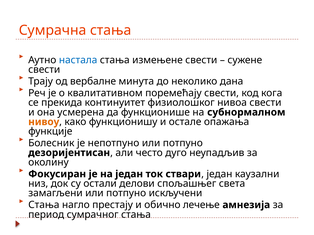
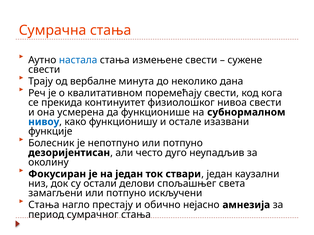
нивоу colour: orange -> blue
опажања: опажања -> изазвани
лечење: лечење -> нејасно
